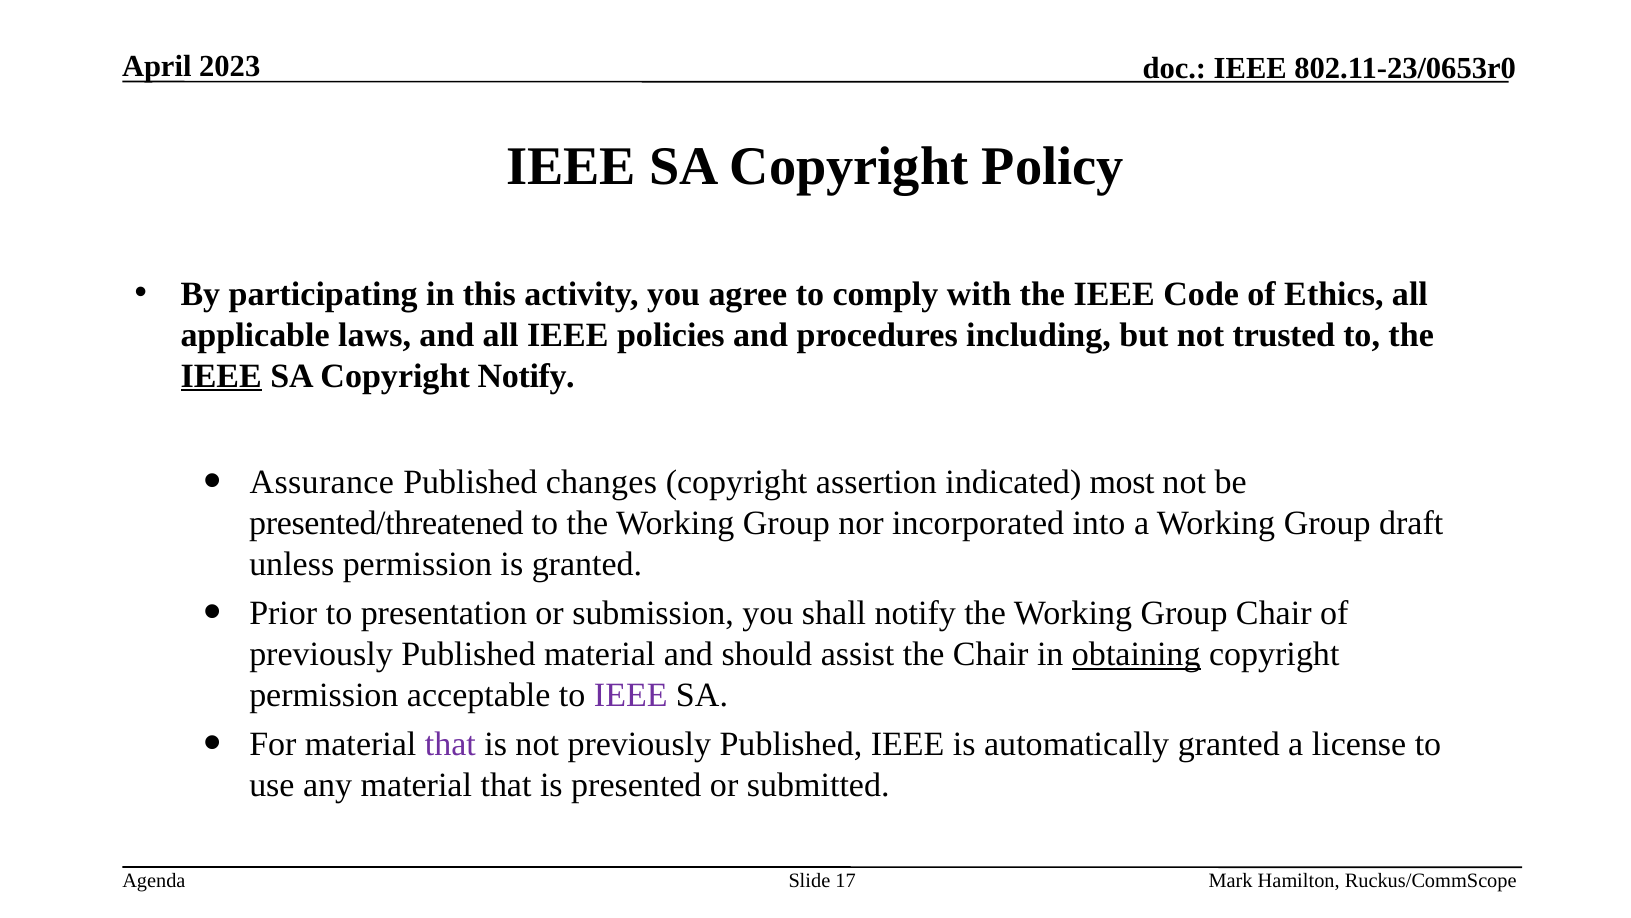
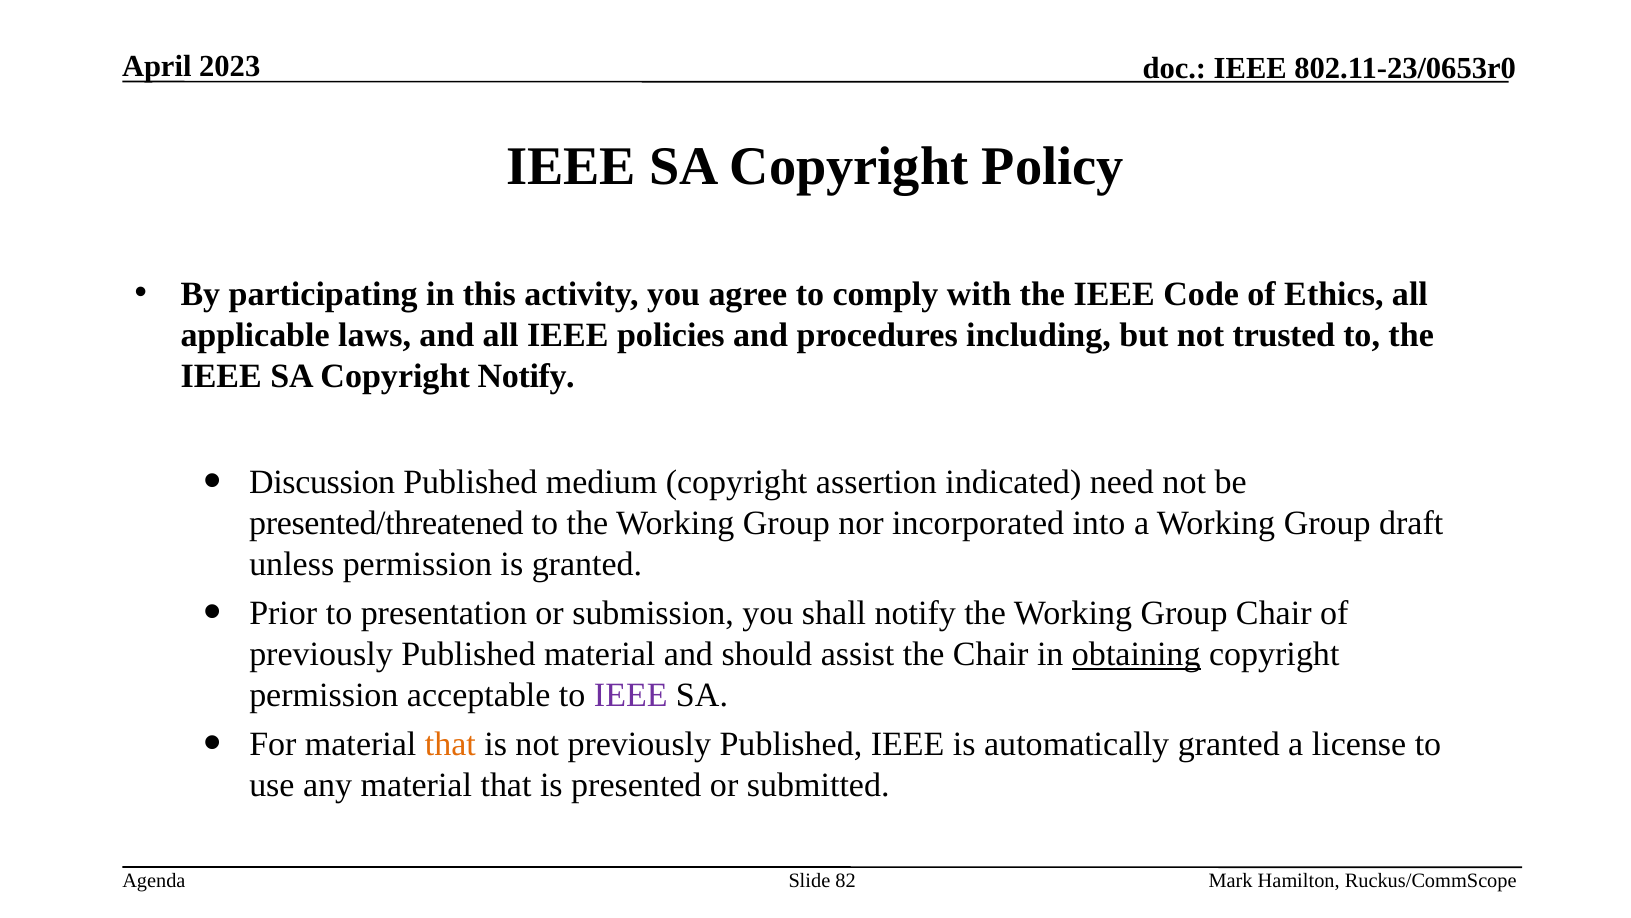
IEEE at (221, 376) underline: present -> none
Assurance: Assurance -> Discussion
changes: changes -> medium
most: most -> need
that at (450, 744) colour: purple -> orange
17: 17 -> 82
